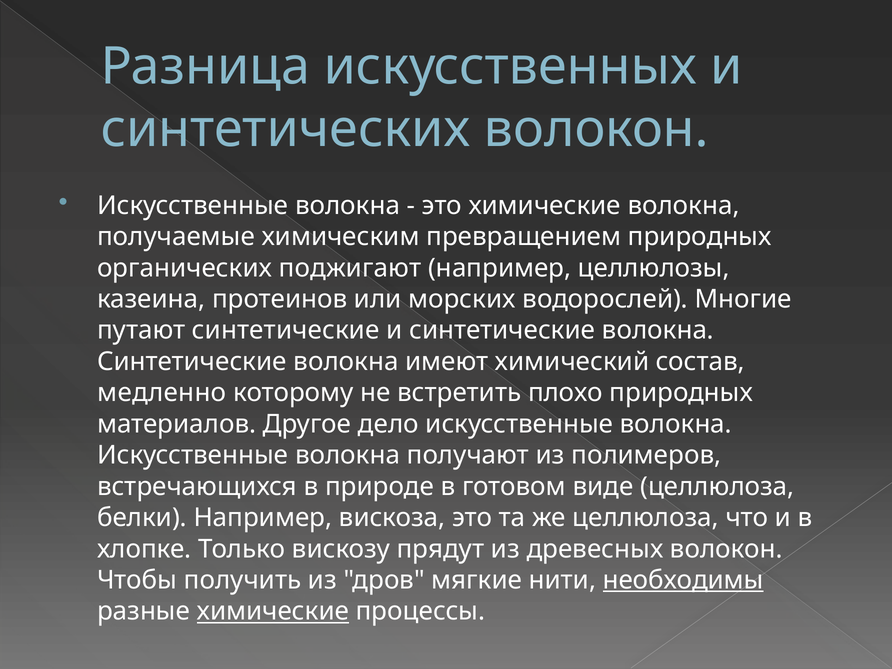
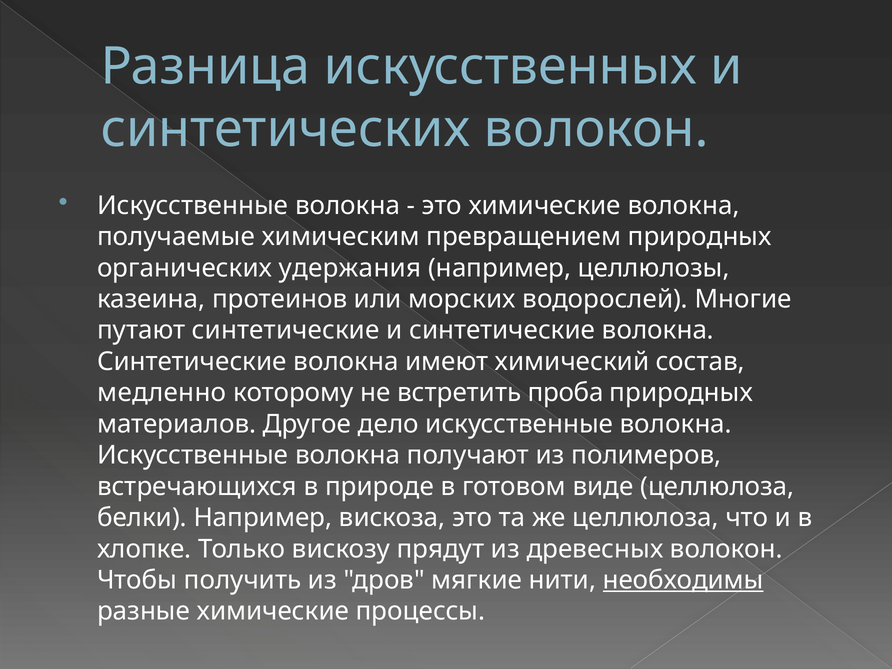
поджигают: поджигают -> удержания
плохо: плохо -> проба
химические at (273, 611) underline: present -> none
